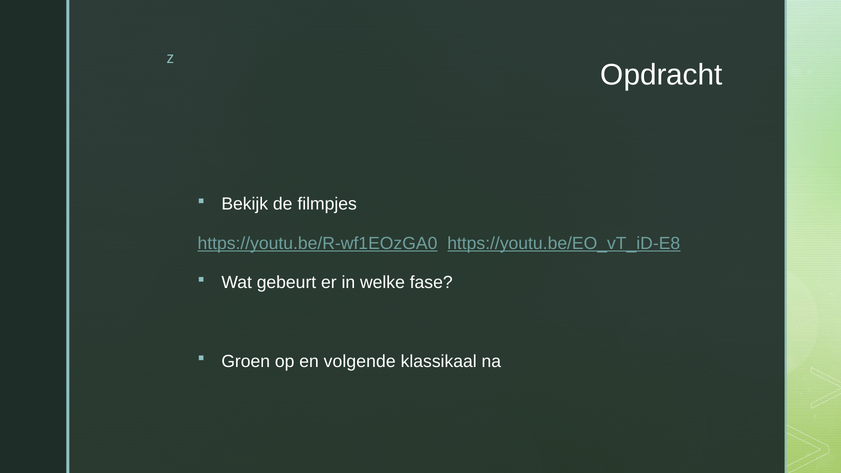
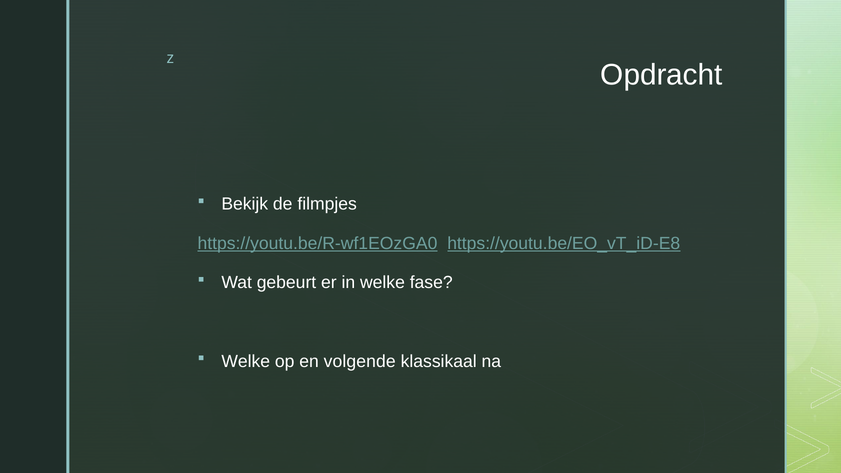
Groen at (246, 361): Groen -> Welke
